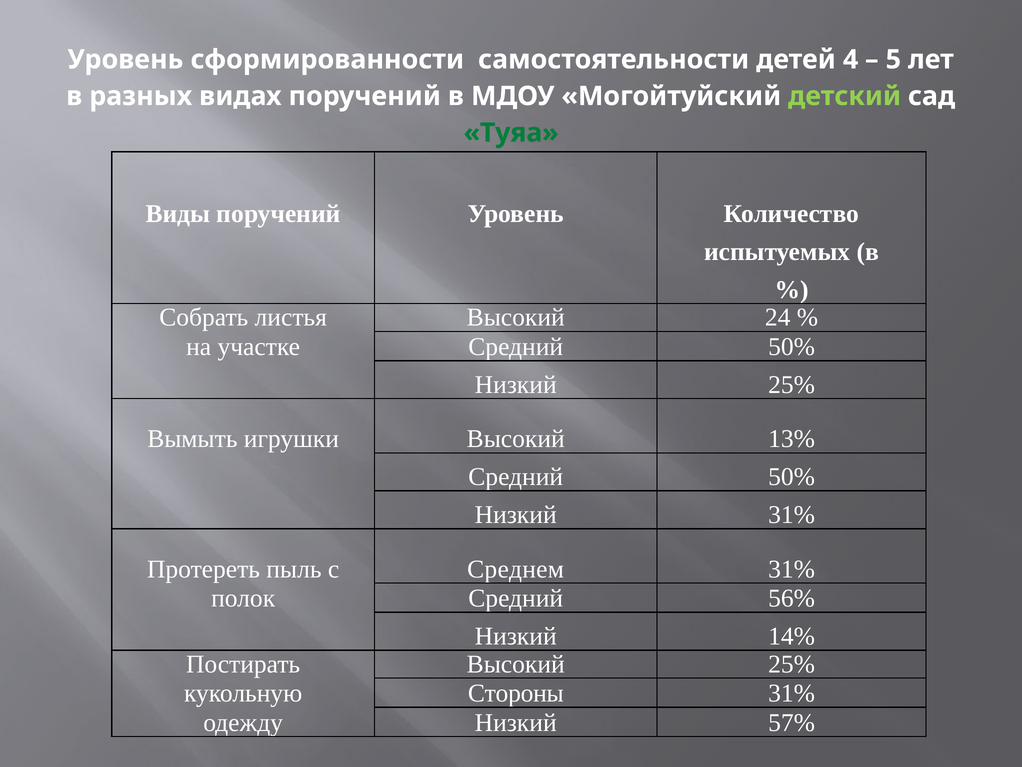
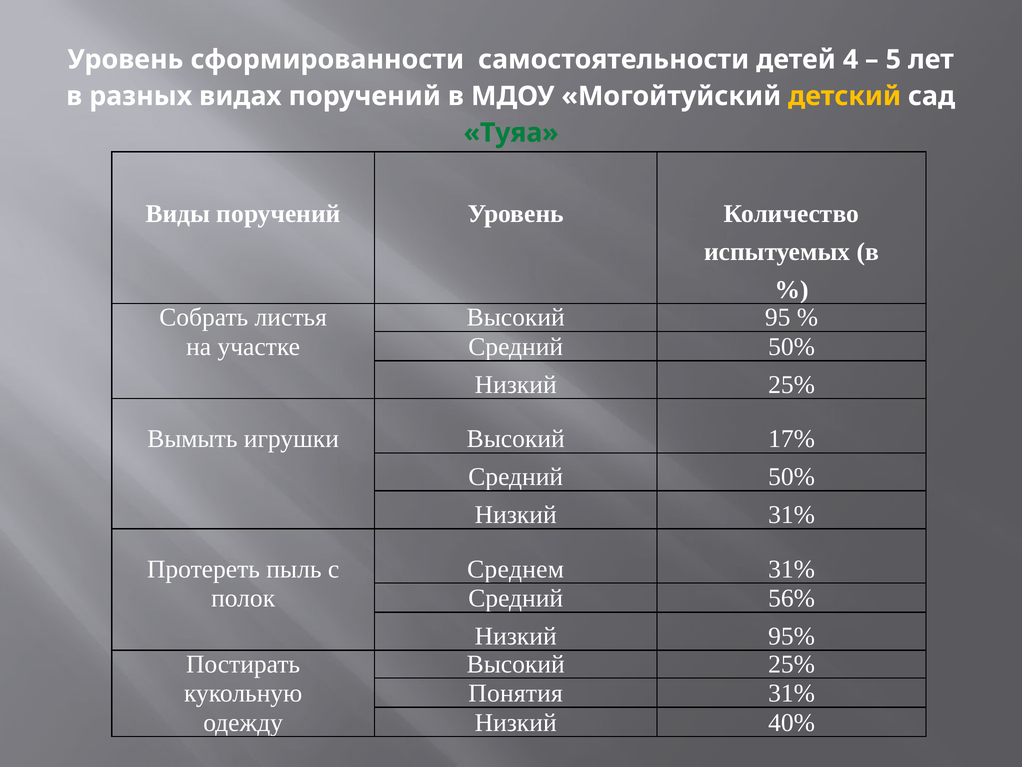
детский colour: light green -> yellow
24: 24 -> 95
13%: 13% -> 17%
14%: 14% -> 95%
Стороны: Стороны -> Понятия
57%: 57% -> 40%
